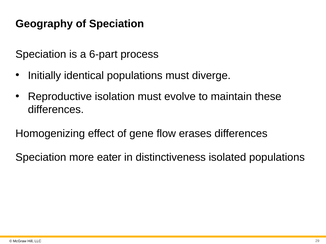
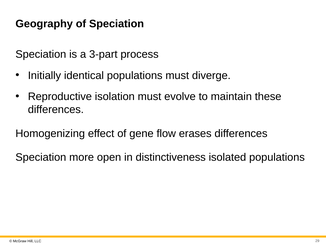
6-part: 6-part -> 3-part
eater: eater -> open
